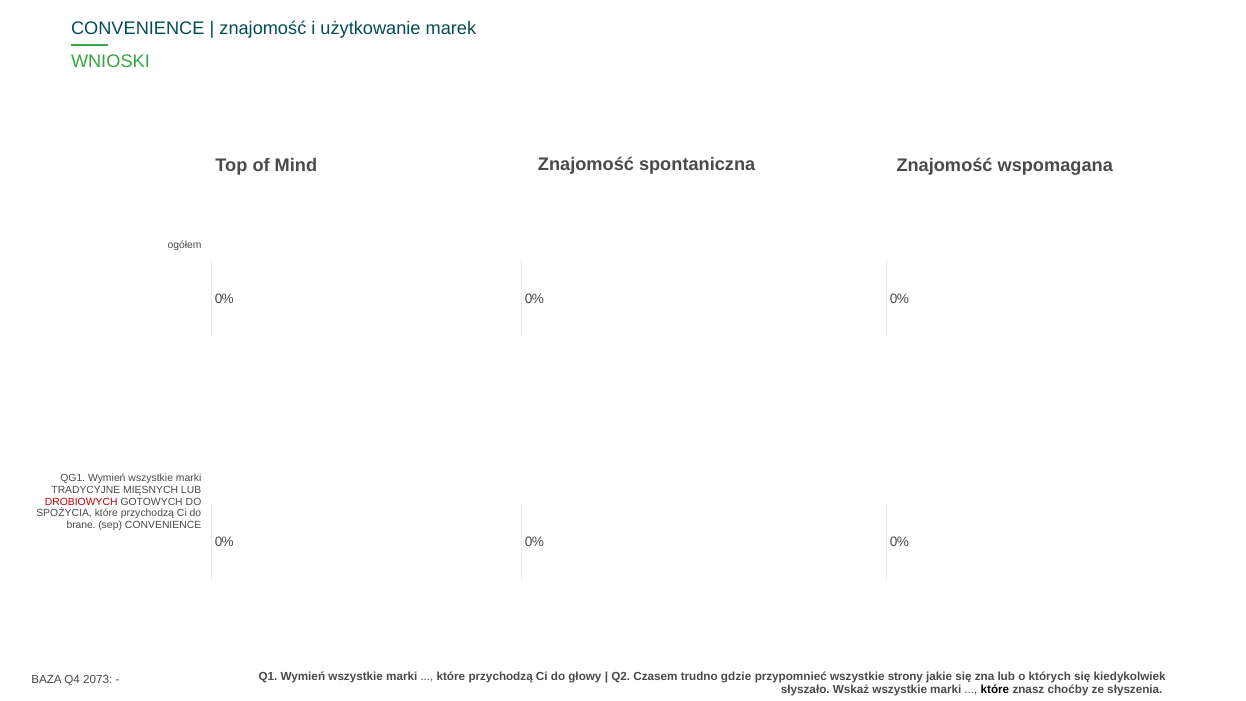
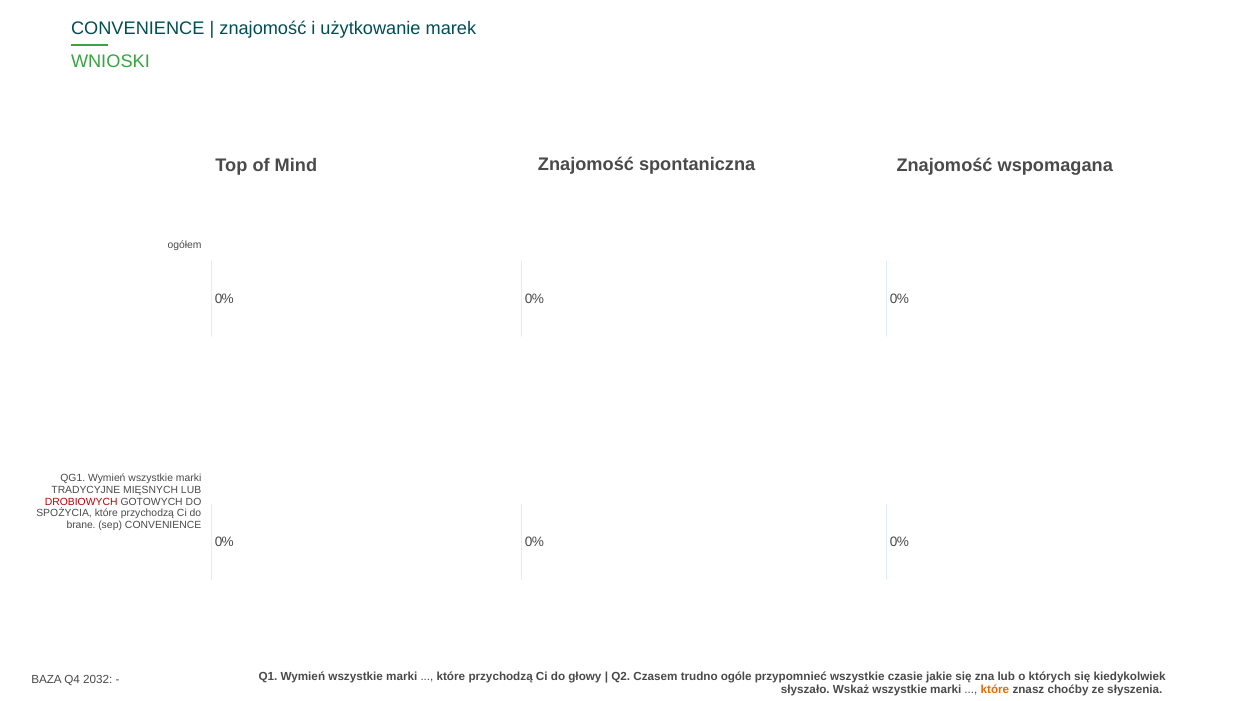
gdzie: gdzie -> ogóle
strony: strony -> czasie
2073: 2073 -> 2032
które at (995, 689) colour: black -> orange
